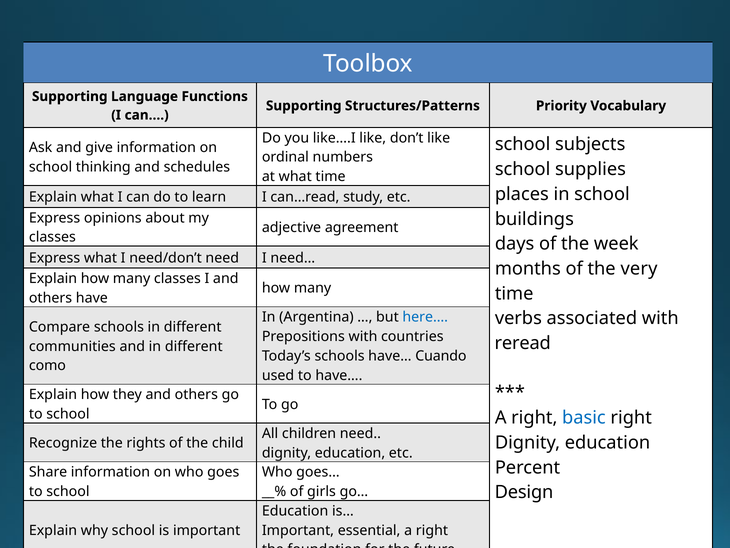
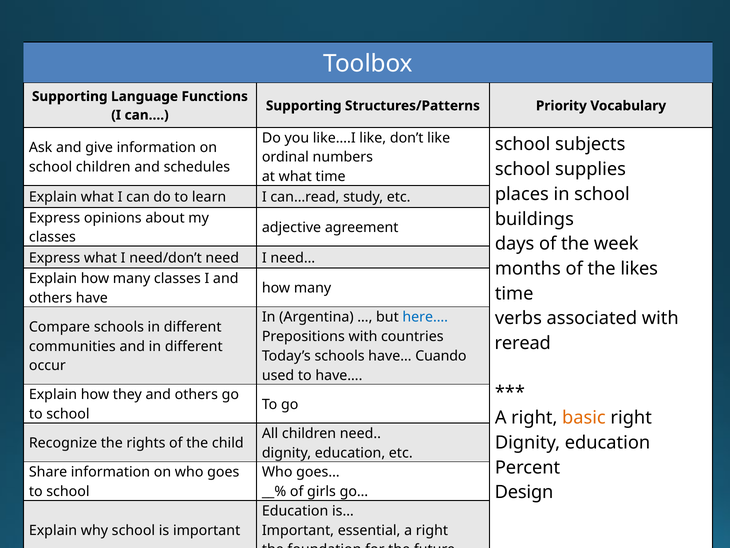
school thinking: thinking -> children
very: very -> likes
como: como -> occur
basic colour: blue -> orange
